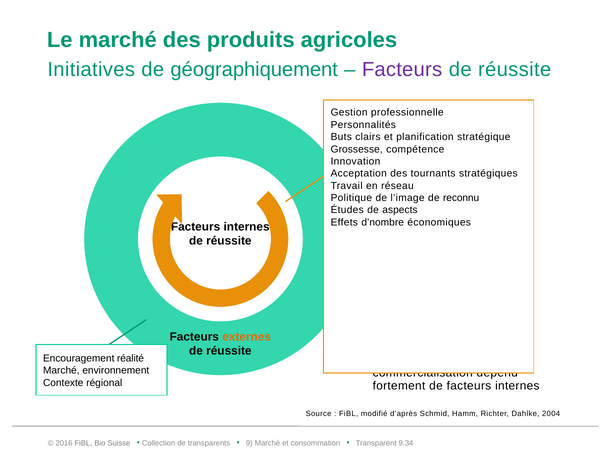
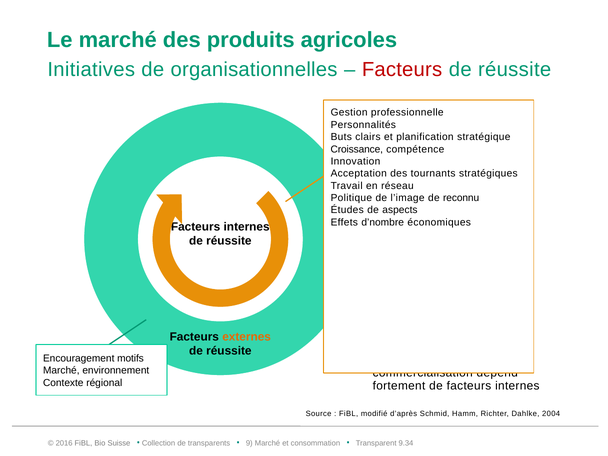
géographiquement: géographiquement -> organisationnelles
Facteurs at (402, 70) colour: purple -> red
Grossesse: Grossesse -> Croissance
réalité: réalité -> motifs
